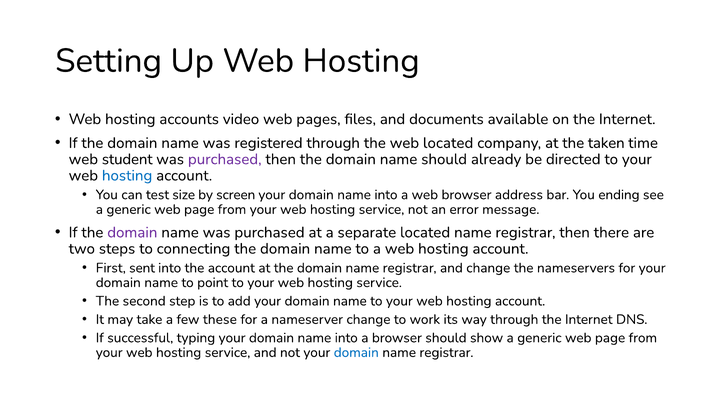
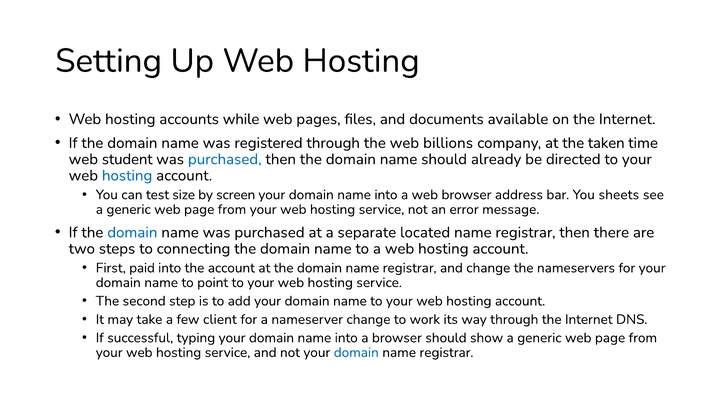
video: video -> while
web located: located -> billions
purchased at (225, 159) colour: purple -> blue
ending: ending -> sheets
domain at (132, 232) colour: purple -> blue
sent: sent -> paid
these: these -> client
